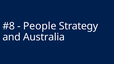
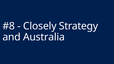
People: People -> Closely
